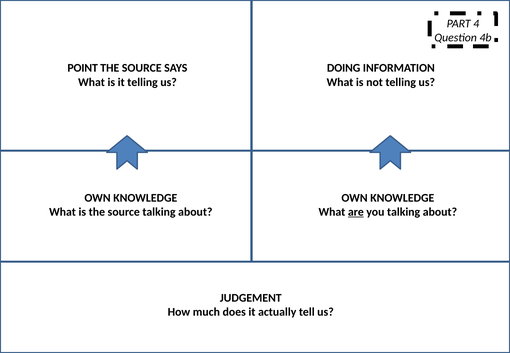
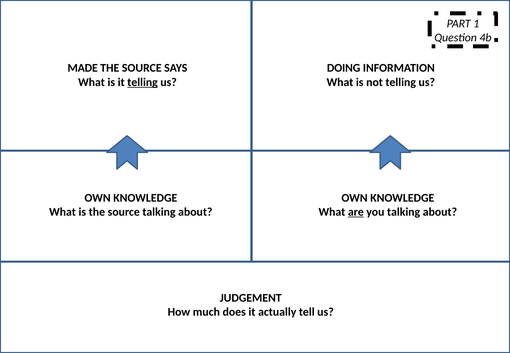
4: 4 -> 1
POINT: POINT -> MADE
telling at (143, 82) underline: none -> present
